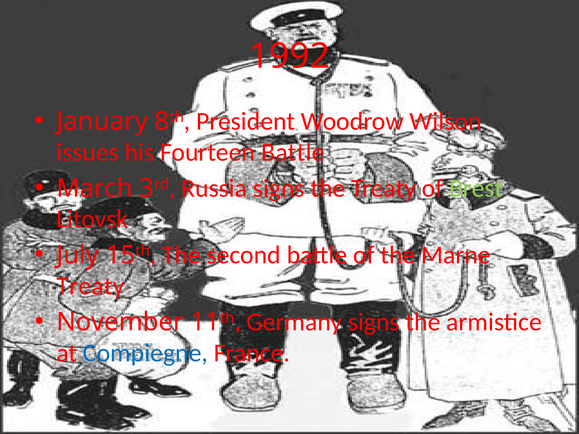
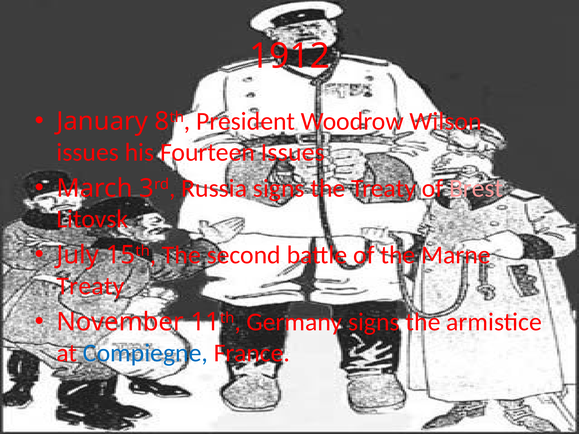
1992: 1992 -> 1912
Fourteen Battle: Battle -> Issues
Brest colour: light green -> pink
